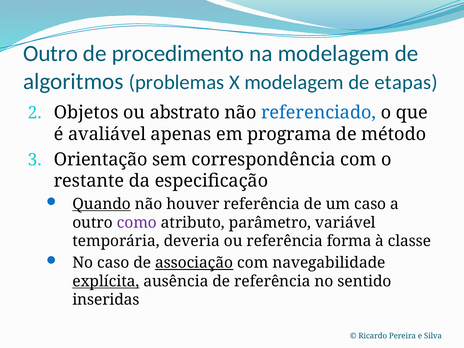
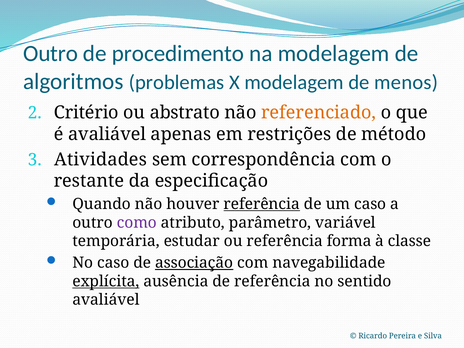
etapas: etapas -> menos
Objetos: Objetos -> Critério
referenciado colour: blue -> orange
programa: programa -> restrições
Orientação: Orientação -> Atividades
Quando underline: present -> none
referência at (262, 204) underline: none -> present
deveria: deveria -> estudar
inseridas at (106, 300): inseridas -> avaliável
